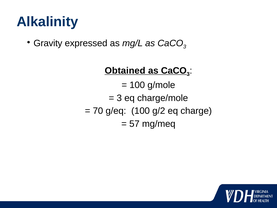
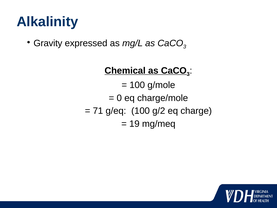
Obtained: Obtained -> Chemical
3 at (119, 98): 3 -> 0
70: 70 -> 71
57: 57 -> 19
